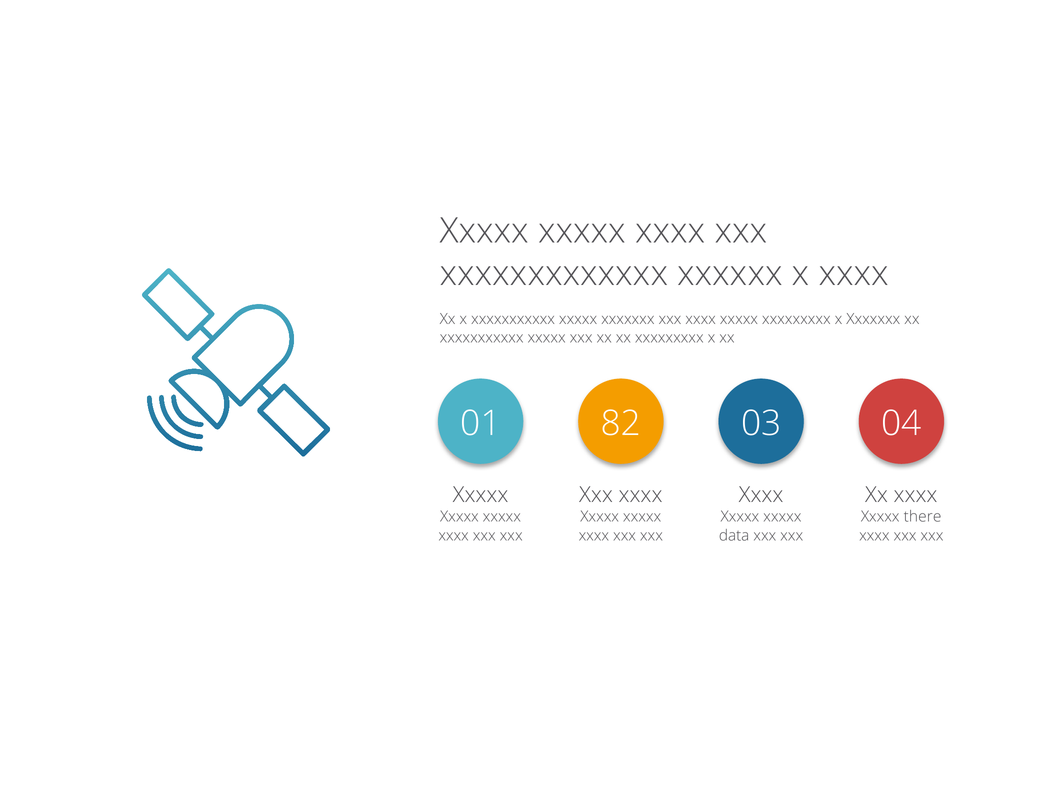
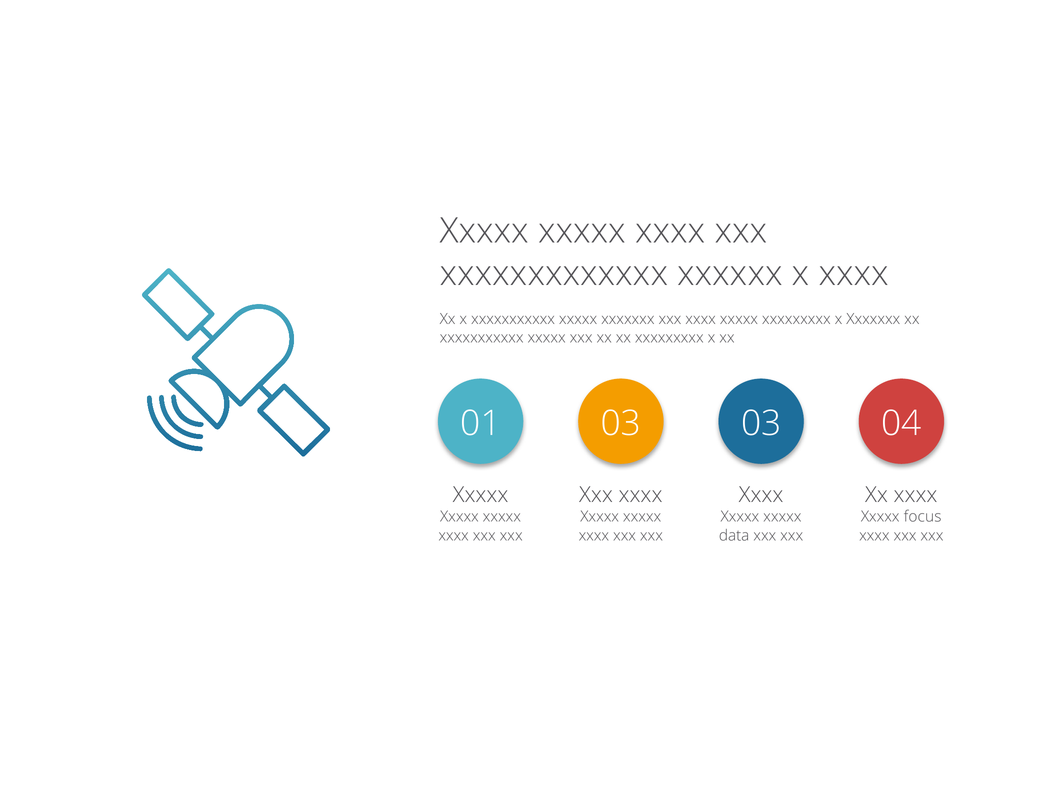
01 82: 82 -> 03
there: there -> focus
